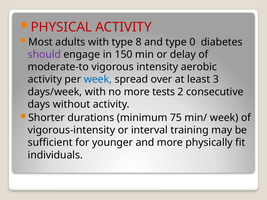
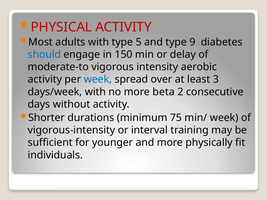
8: 8 -> 5
0: 0 -> 9
should colour: purple -> blue
tests: tests -> beta
